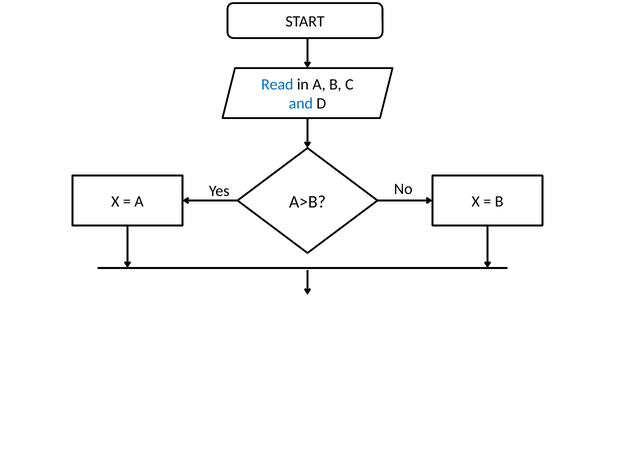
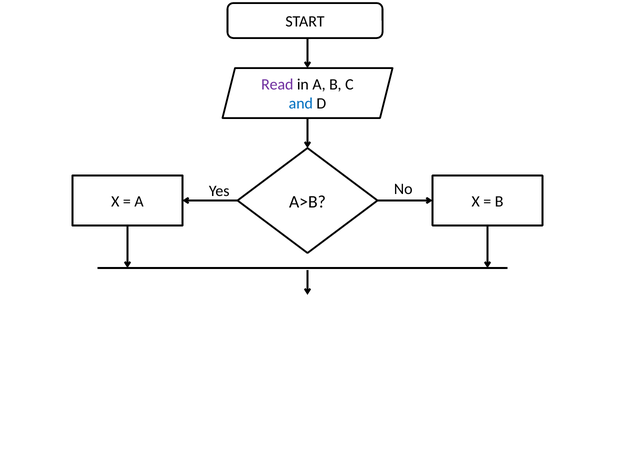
Read colour: blue -> purple
